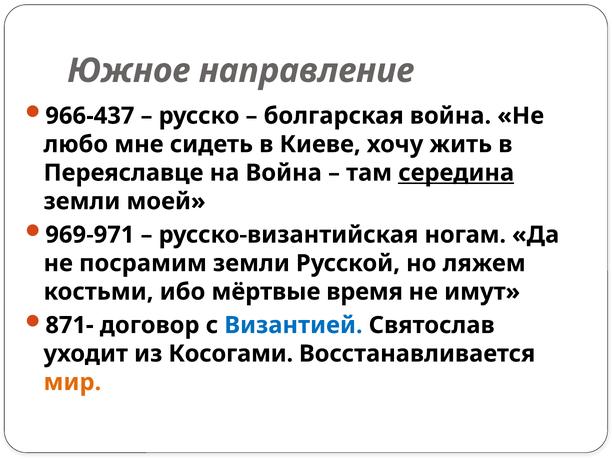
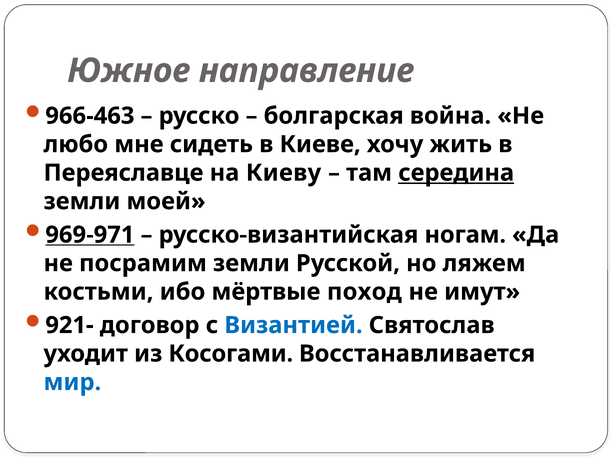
966-437: 966-437 -> 966-463
на Война: Война -> Киеву
969-971 underline: none -> present
время: время -> поход
871-: 871- -> 921-
мир colour: orange -> blue
